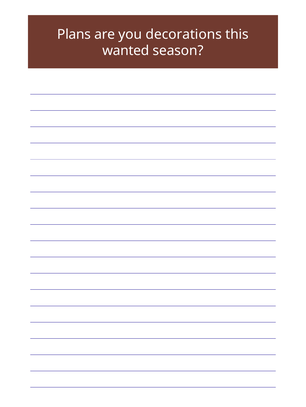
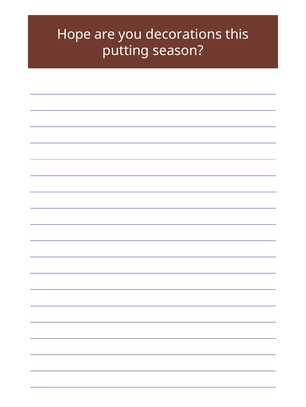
Plans: Plans -> Hope
wanted: wanted -> putting
